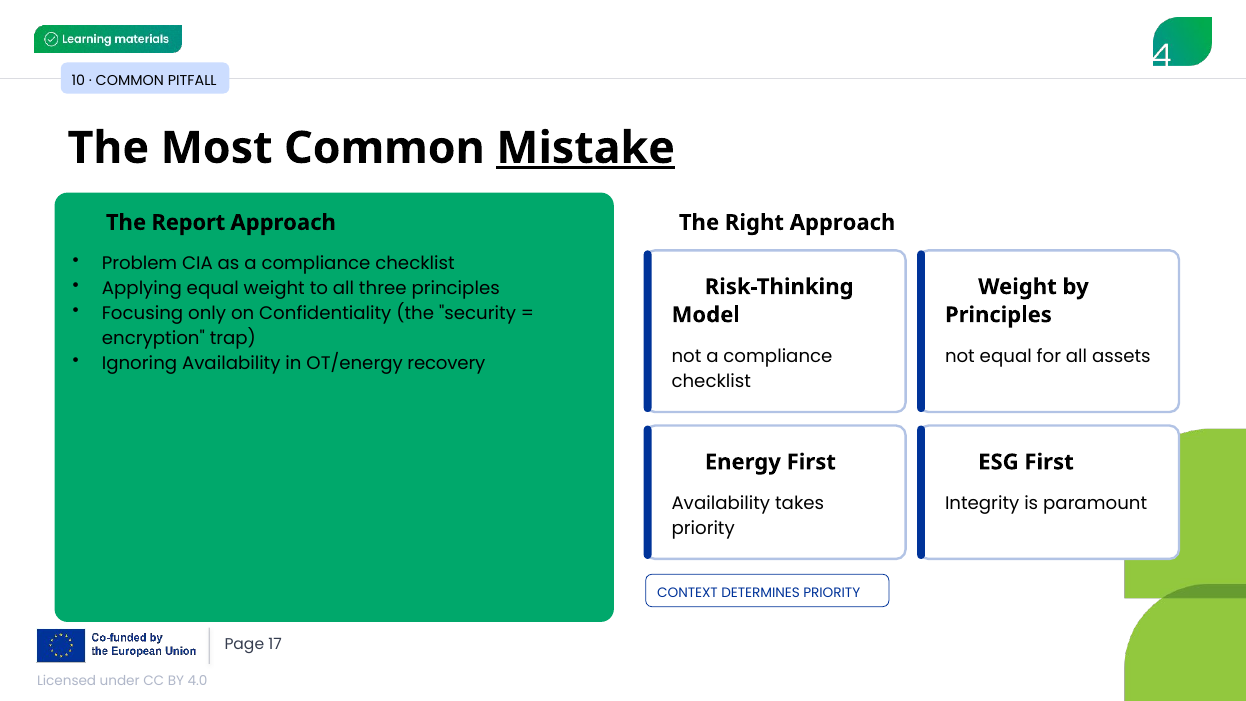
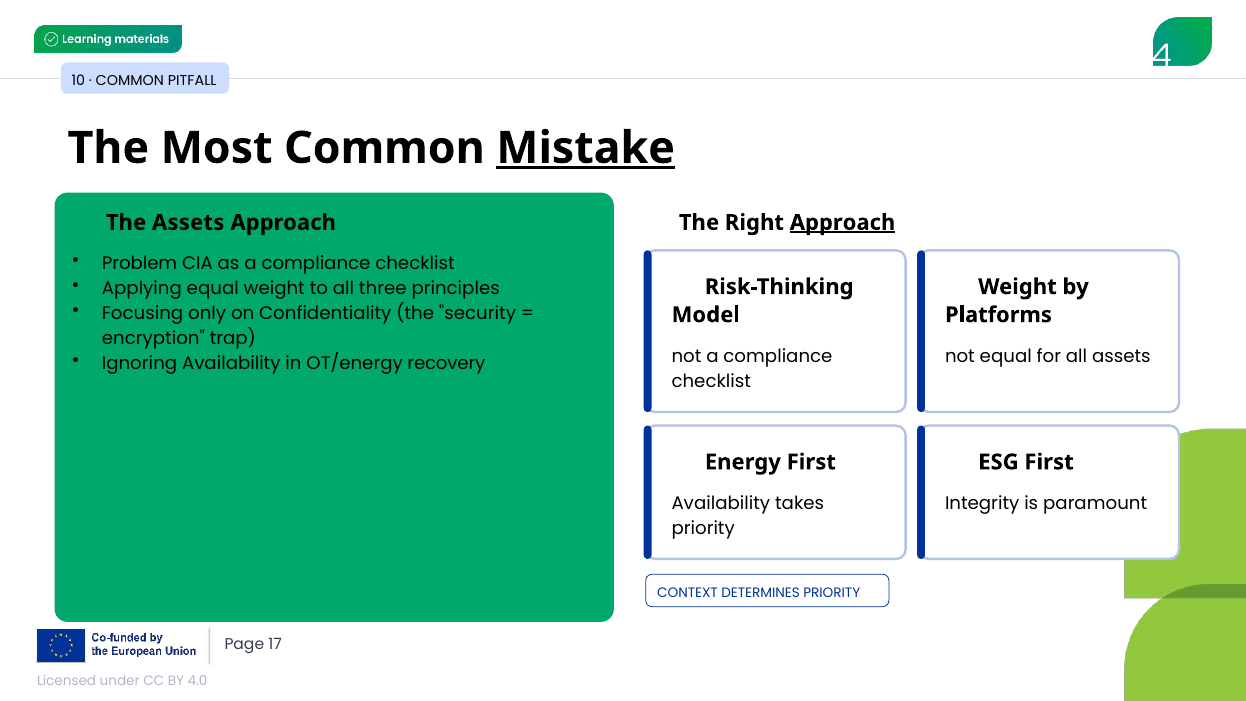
The Report: Report -> Assets
Approach at (843, 223) underline: none -> present
Principles at (998, 315): Principles -> Platforms
